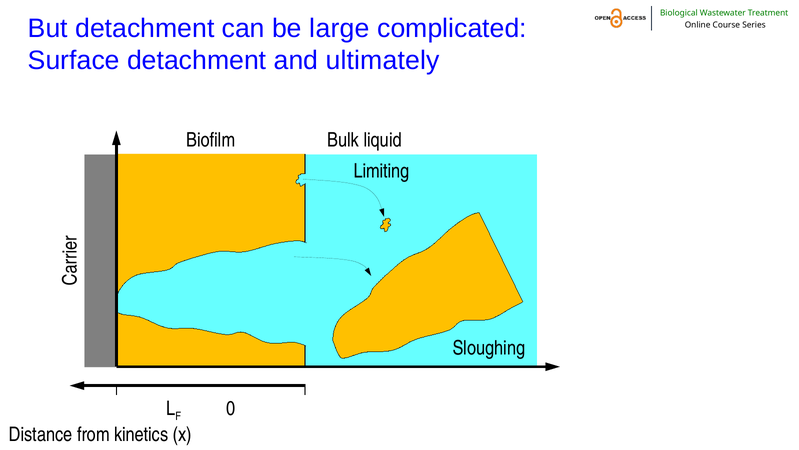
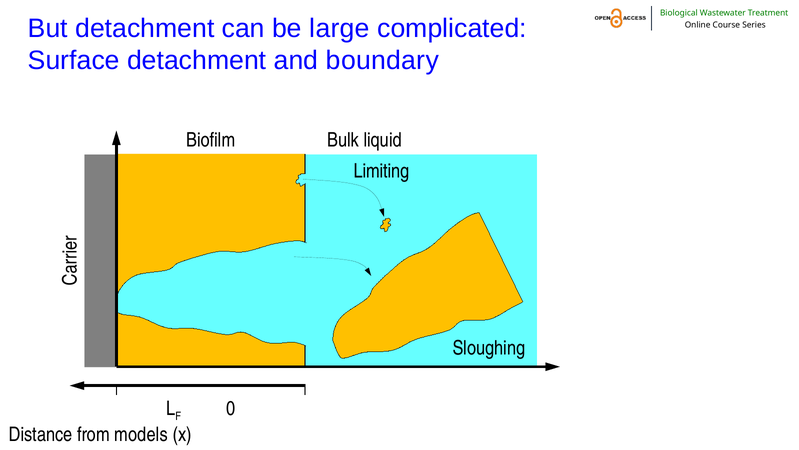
ultimately: ultimately -> boundary
kinetics: kinetics -> models
